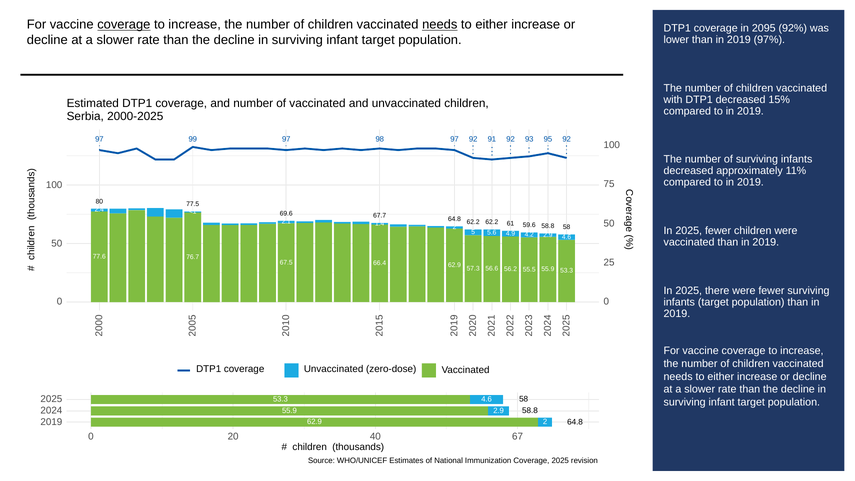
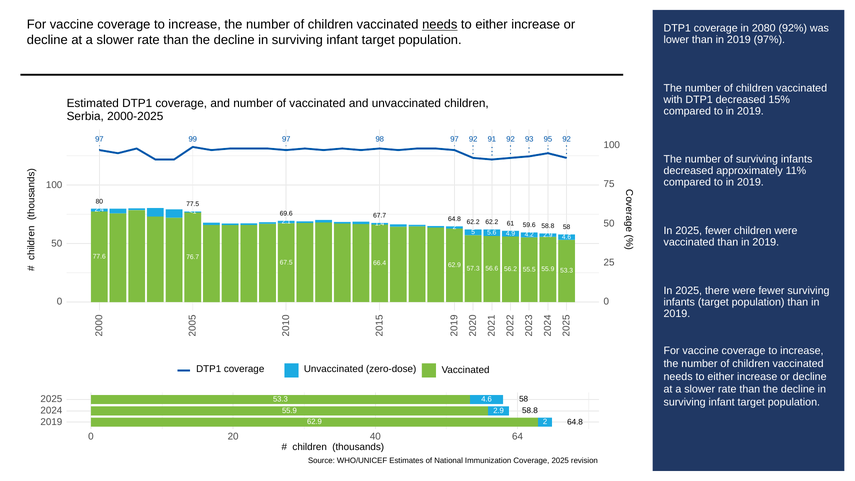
coverage at (124, 25) underline: present -> none
2095: 2095 -> 2080
67: 67 -> 64
